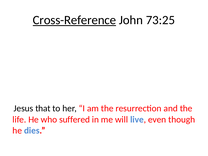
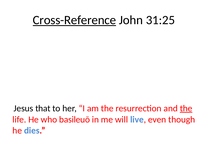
73:25: 73:25 -> 31:25
the at (186, 108) underline: none -> present
suffered: suffered -> basileuō
